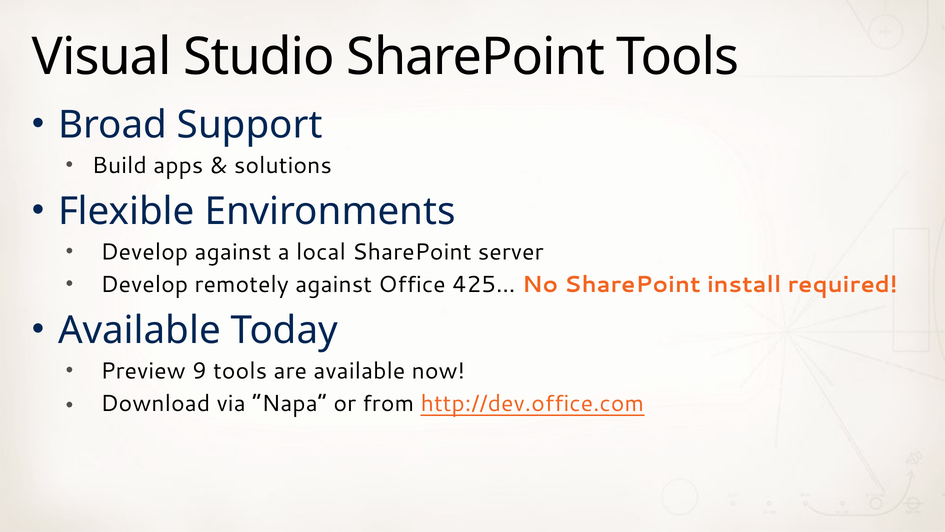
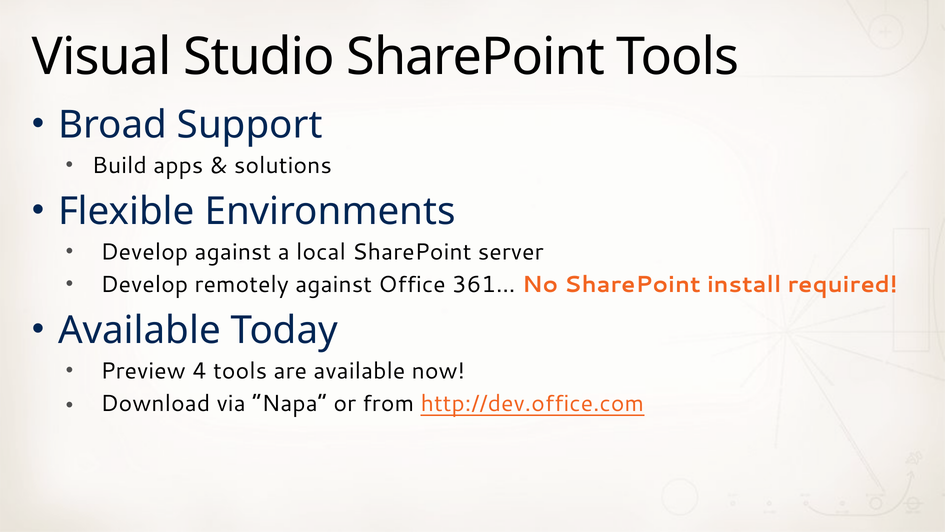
425…: 425… -> 361…
9: 9 -> 4
